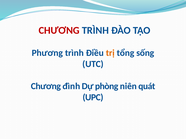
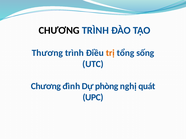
CHƯƠNG at (59, 31) colour: red -> black
Phương: Phương -> Thương
niên: niên -> nghị
